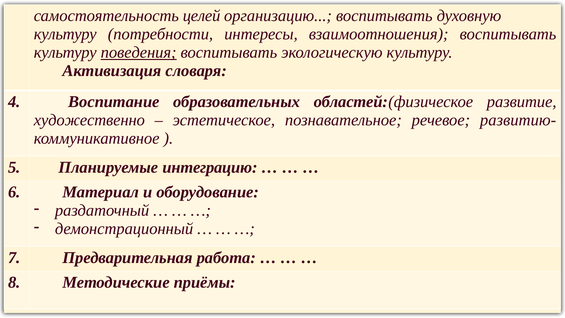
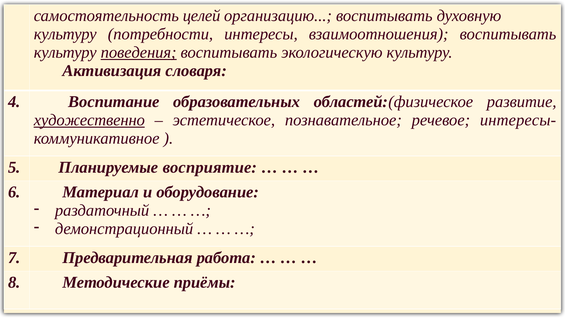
художественно underline: none -> present
развитию-: развитию- -> интересы-
интеграцию: интеграцию -> восприятие
